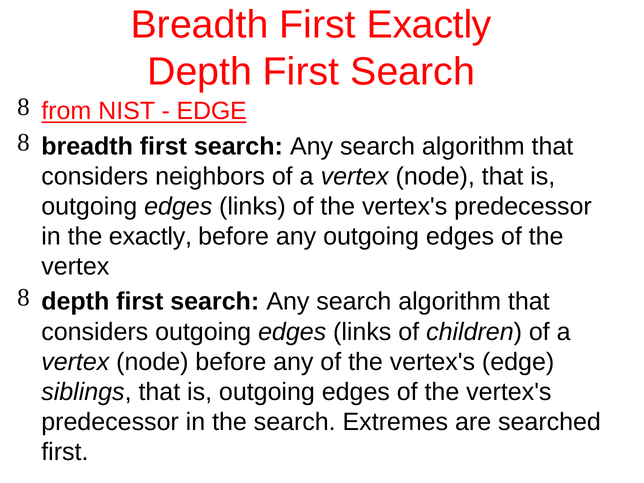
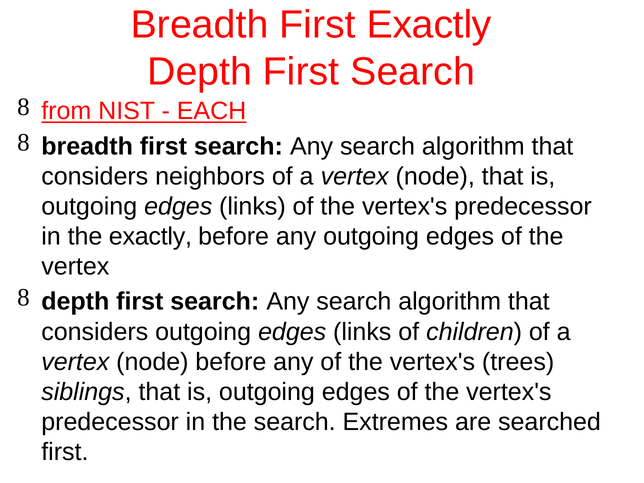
EDGE at (212, 111): EDGE -> EACH
vertex's edge: edge -> trees
